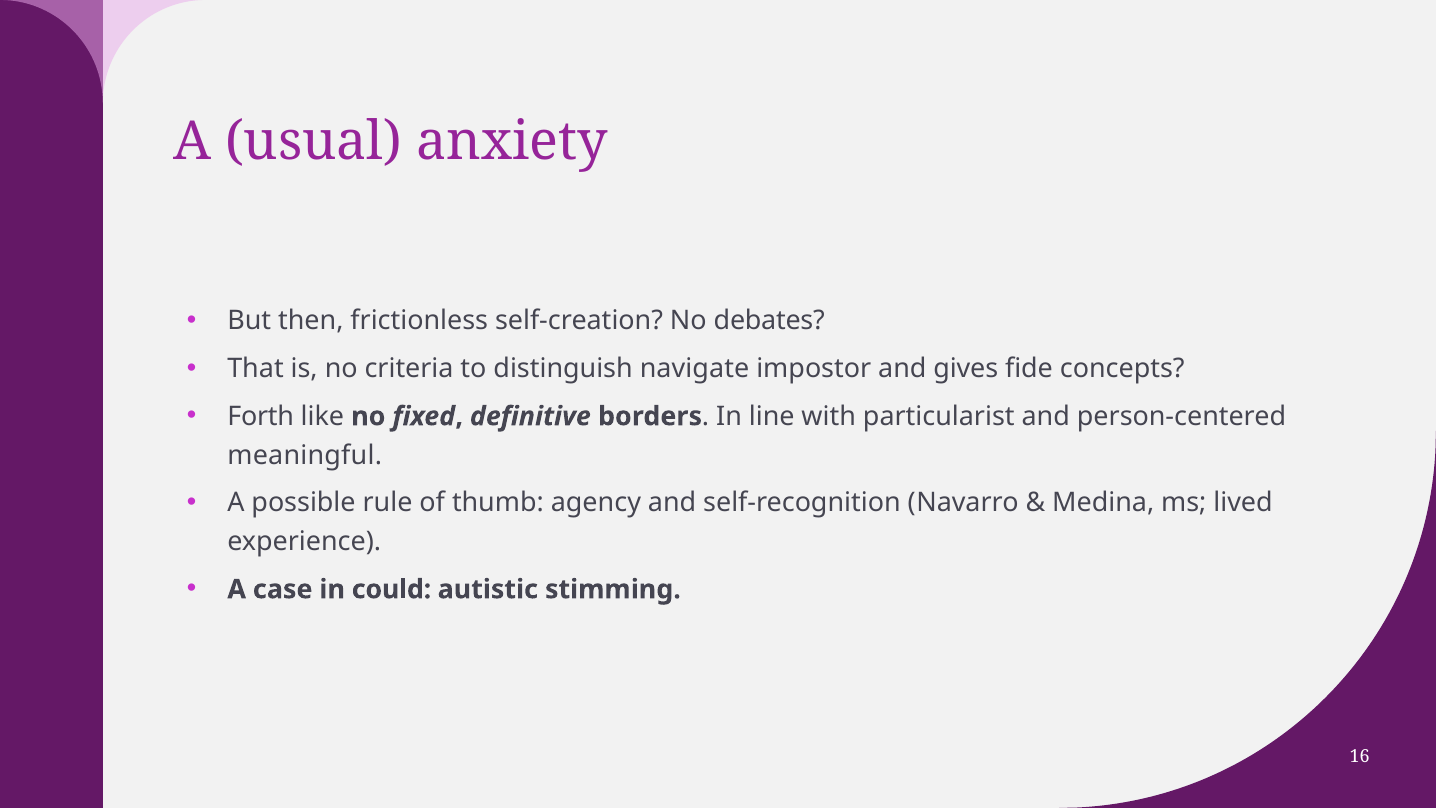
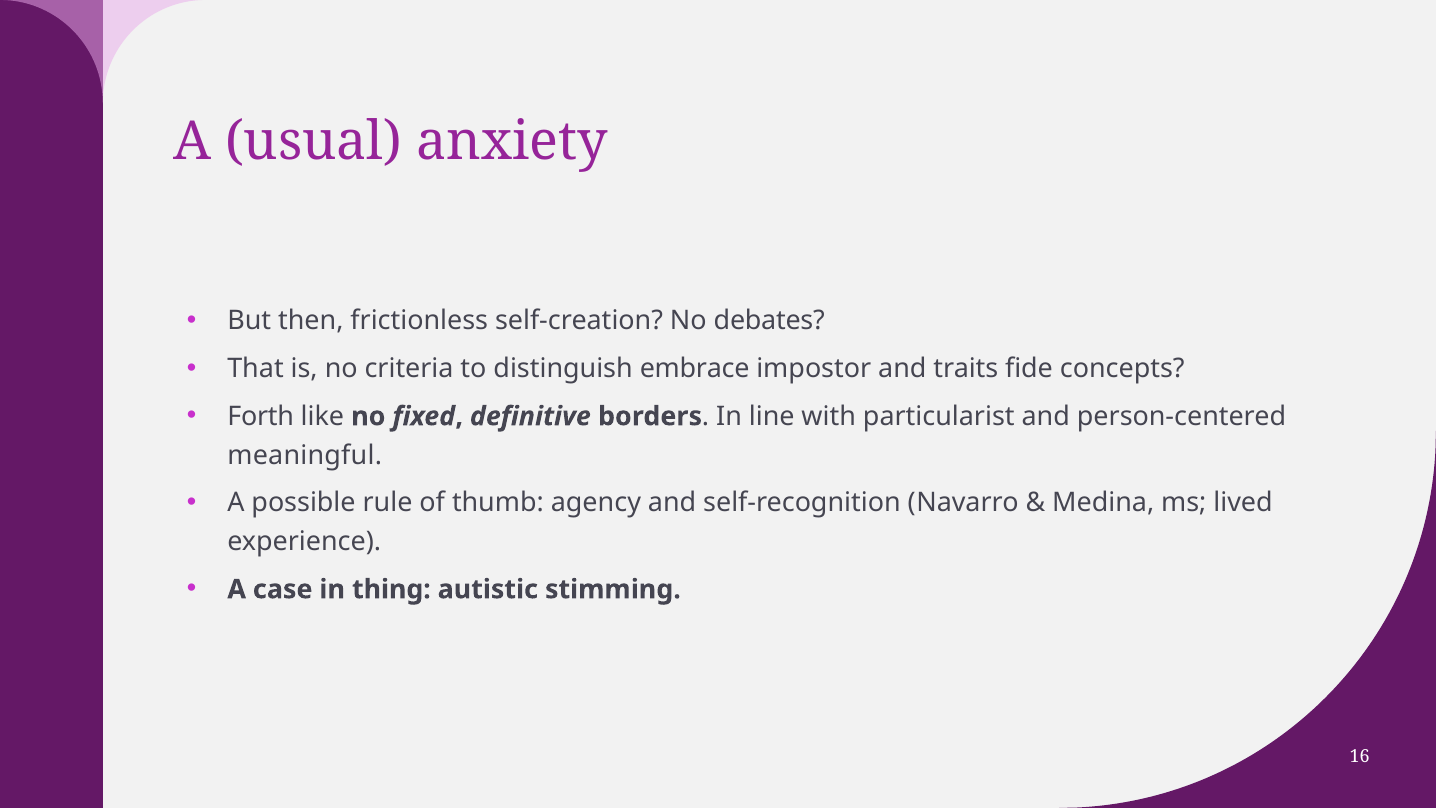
navigate: navigate -> embrace
gives: gives -> traits
could: could -> thing
